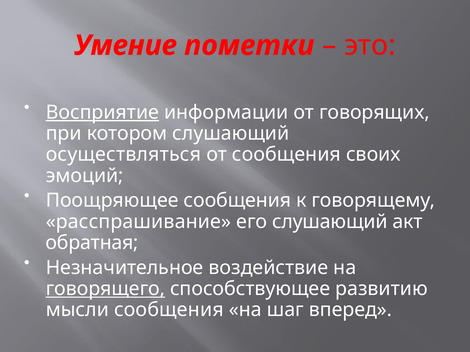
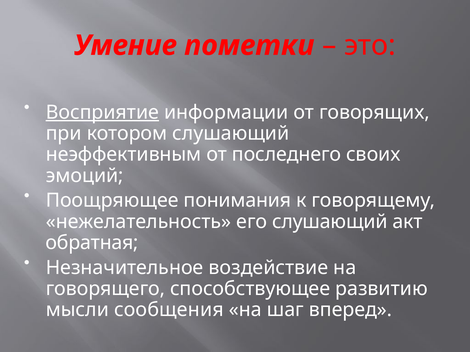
осуществляться: осуществляться -> неэффективным
от сообщения: сообщения -> последнего
Поощряющее сообщения: сообщения -> понимания
расспрашивание: расспрашивание -> нежелательность
говорящего underline: present -> none
